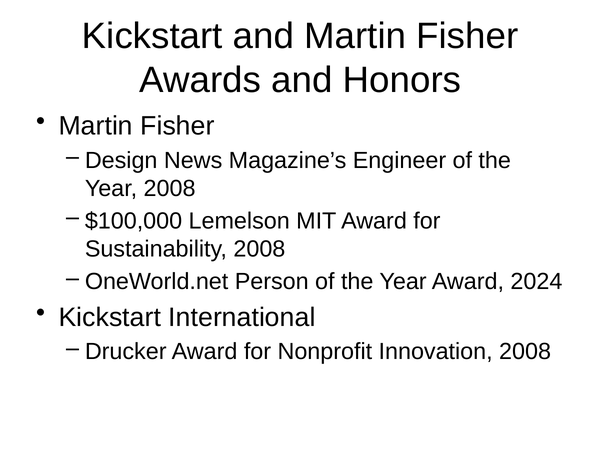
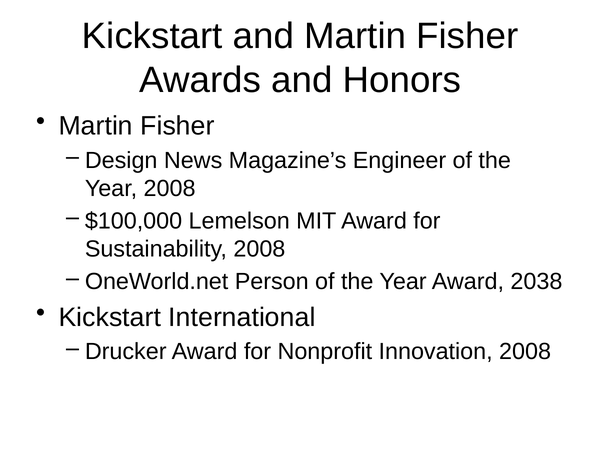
2024: 2024 -> 2038
